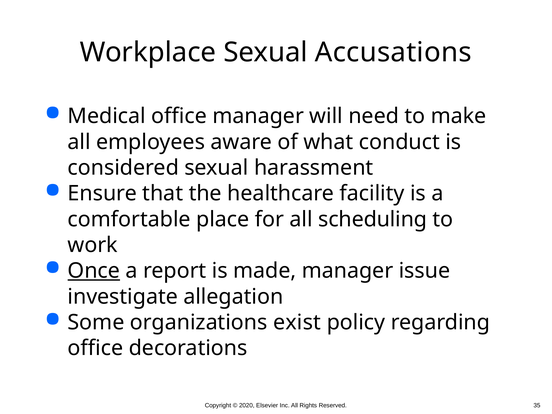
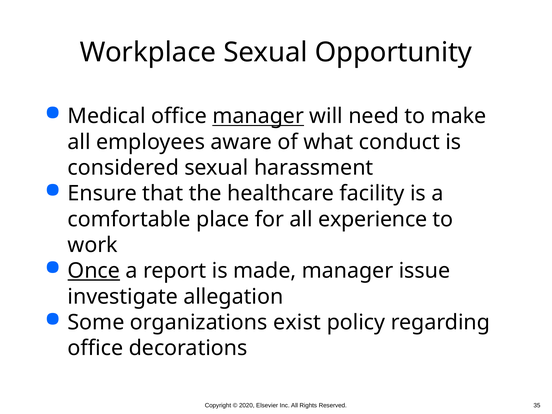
Accusations: Accusations -> Opportunity
manager at (258, 116) underline: none -> present
scheduling: scheduling -> experience
